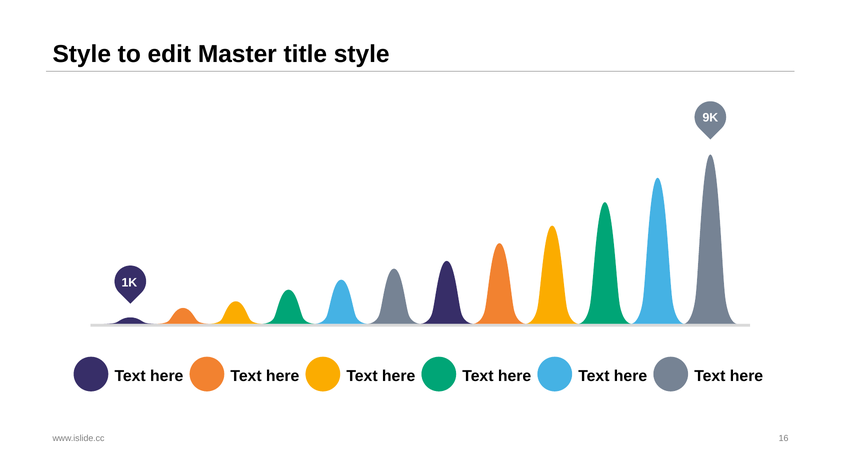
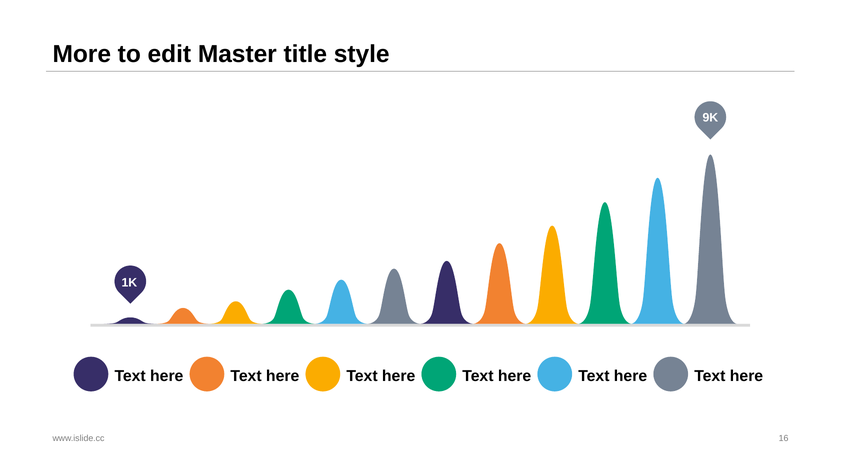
Style at (82, 54): Style -> More
